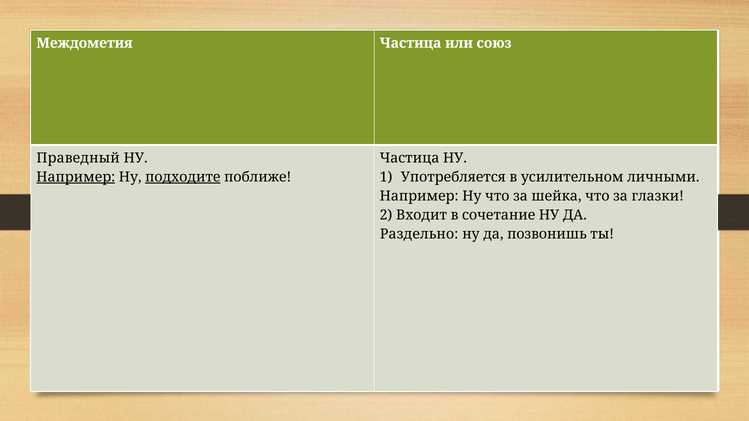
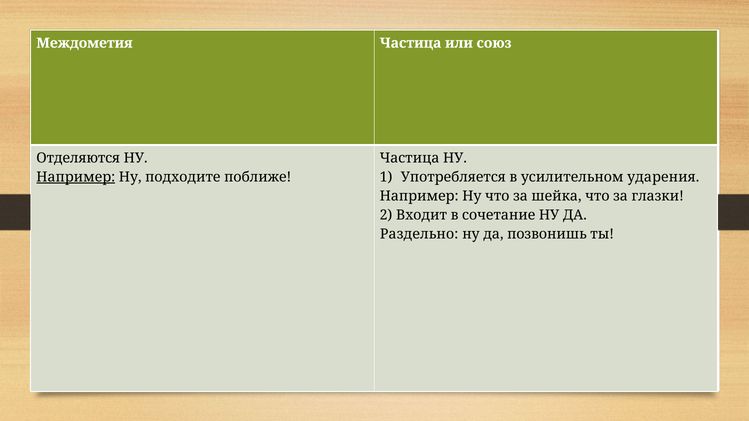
Праведный: Праведный -> Отделяются
подходите underline: present -> none
личными: личными -> ударения
